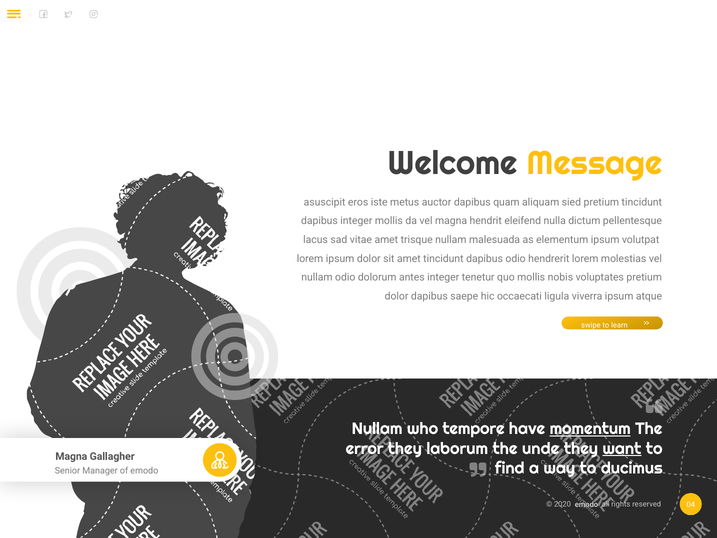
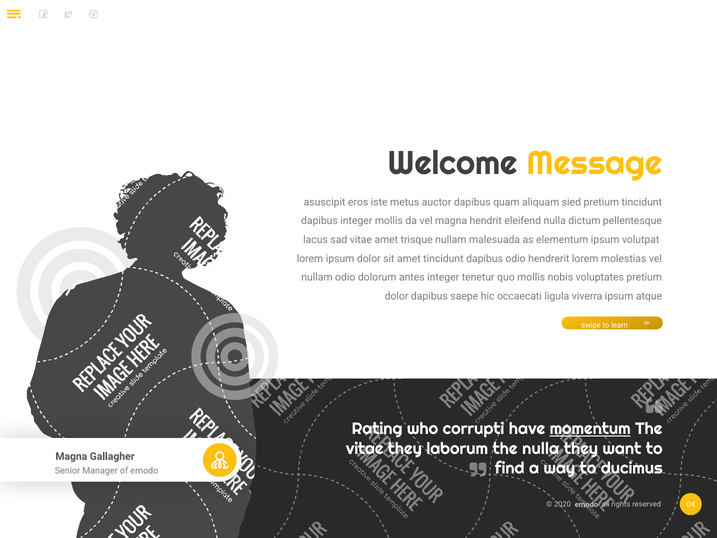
Nullam at (377, 429): Nullam -> Rating
tempore: tempore -> corrupti
error at (365, 448): error -> vitae
the unde: unde -> nulla
want underline: present -> none
